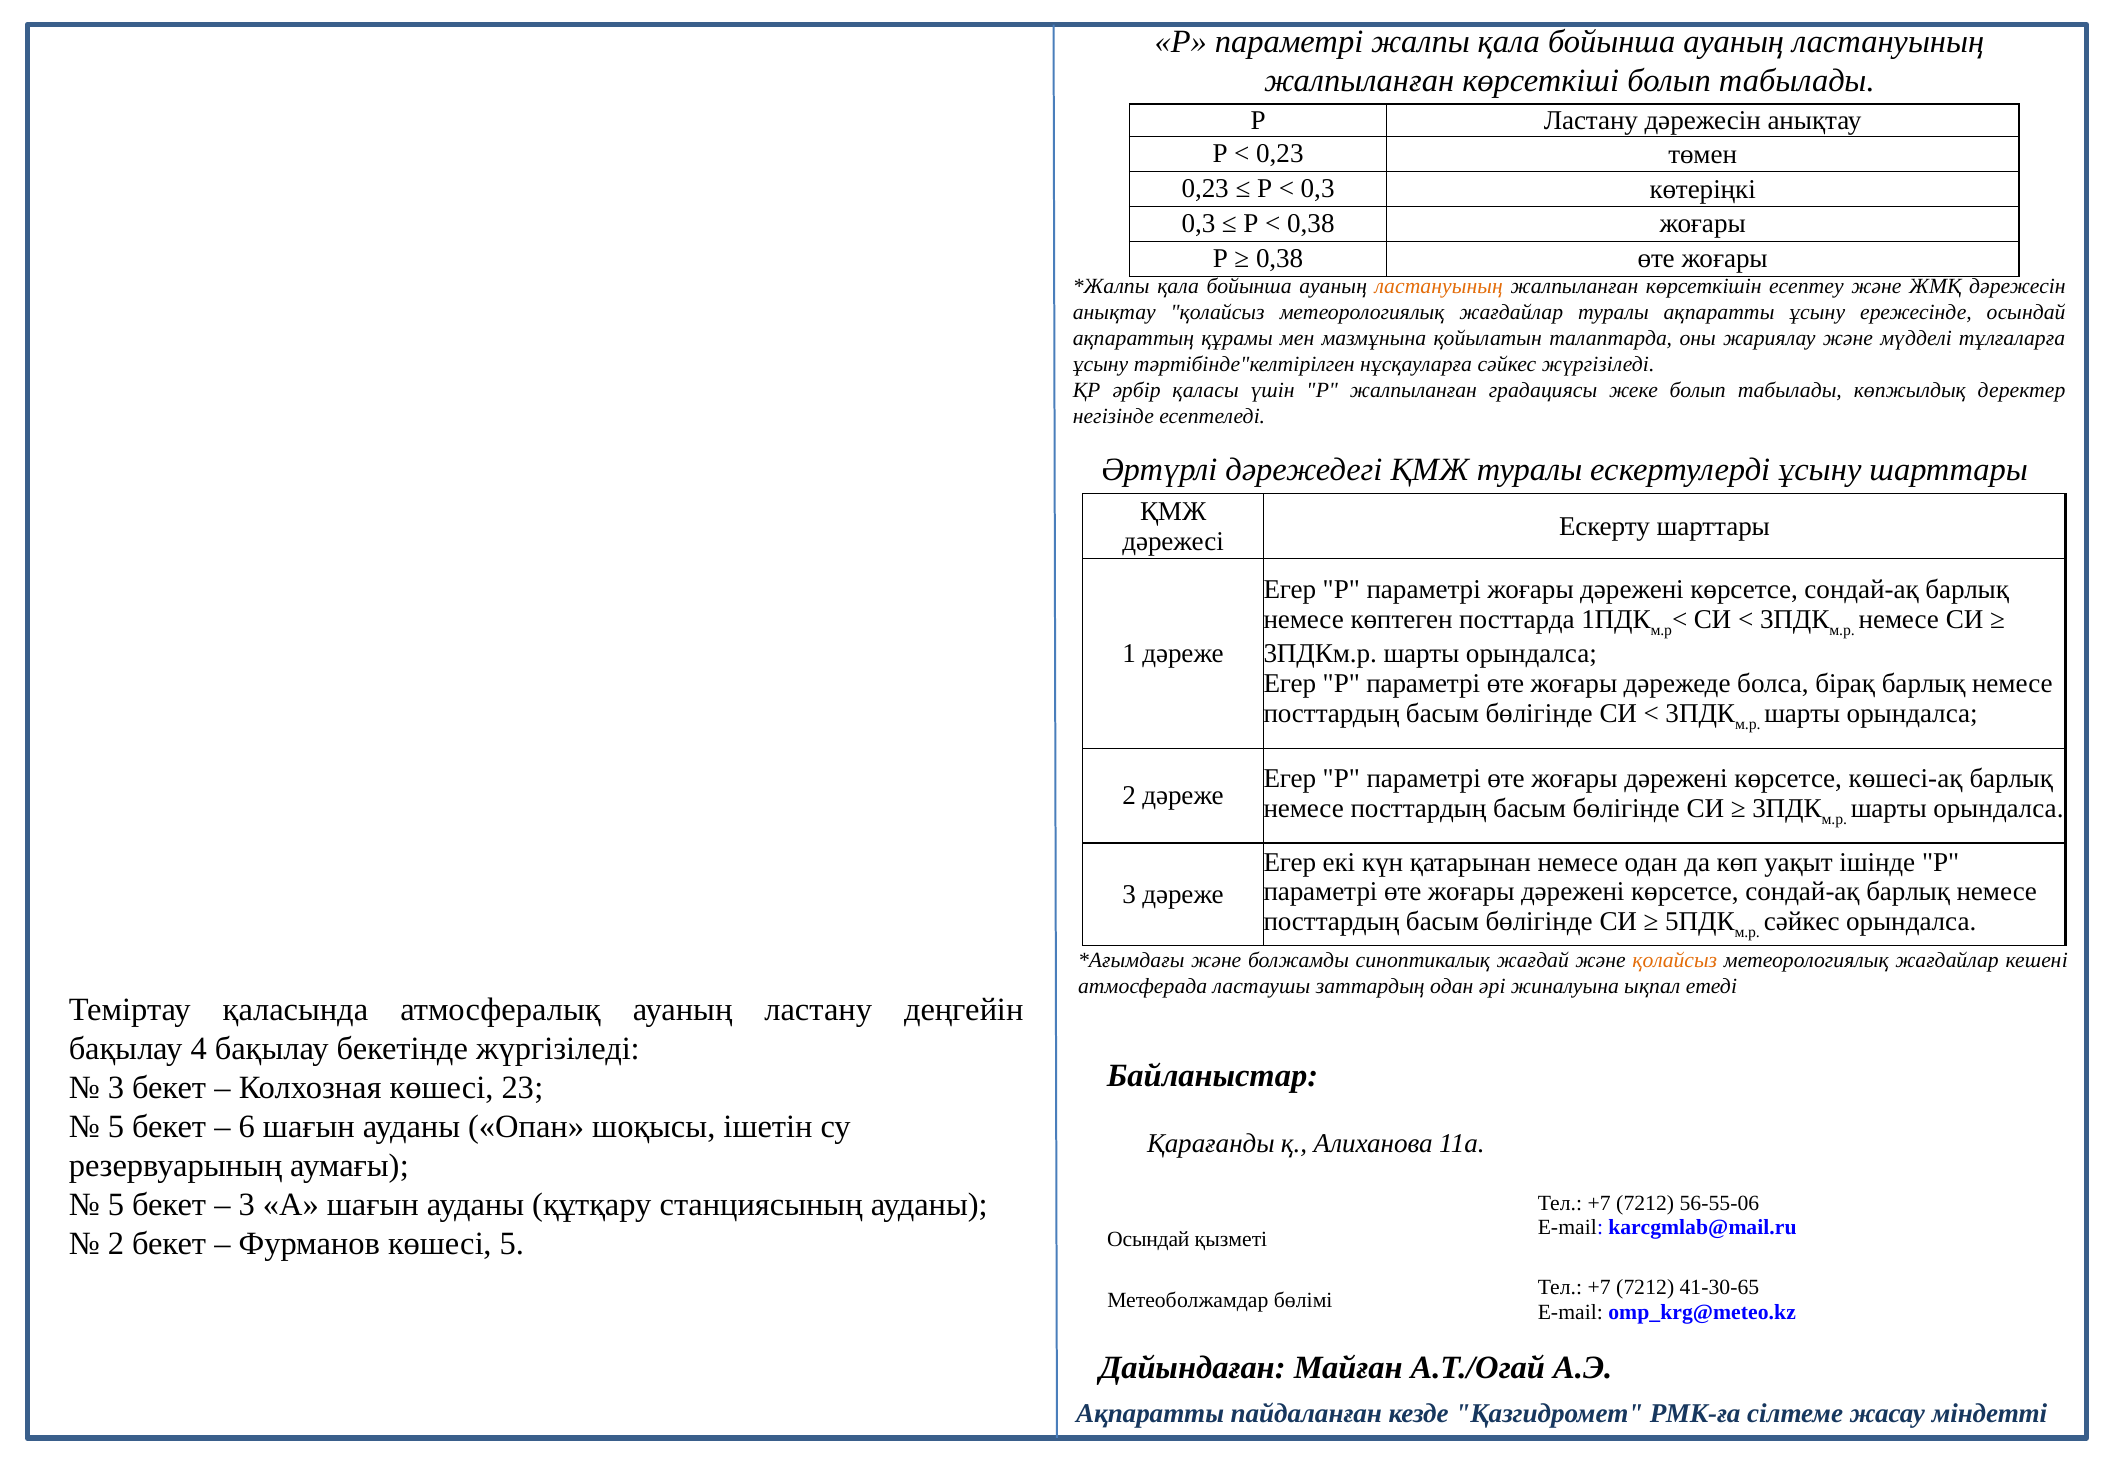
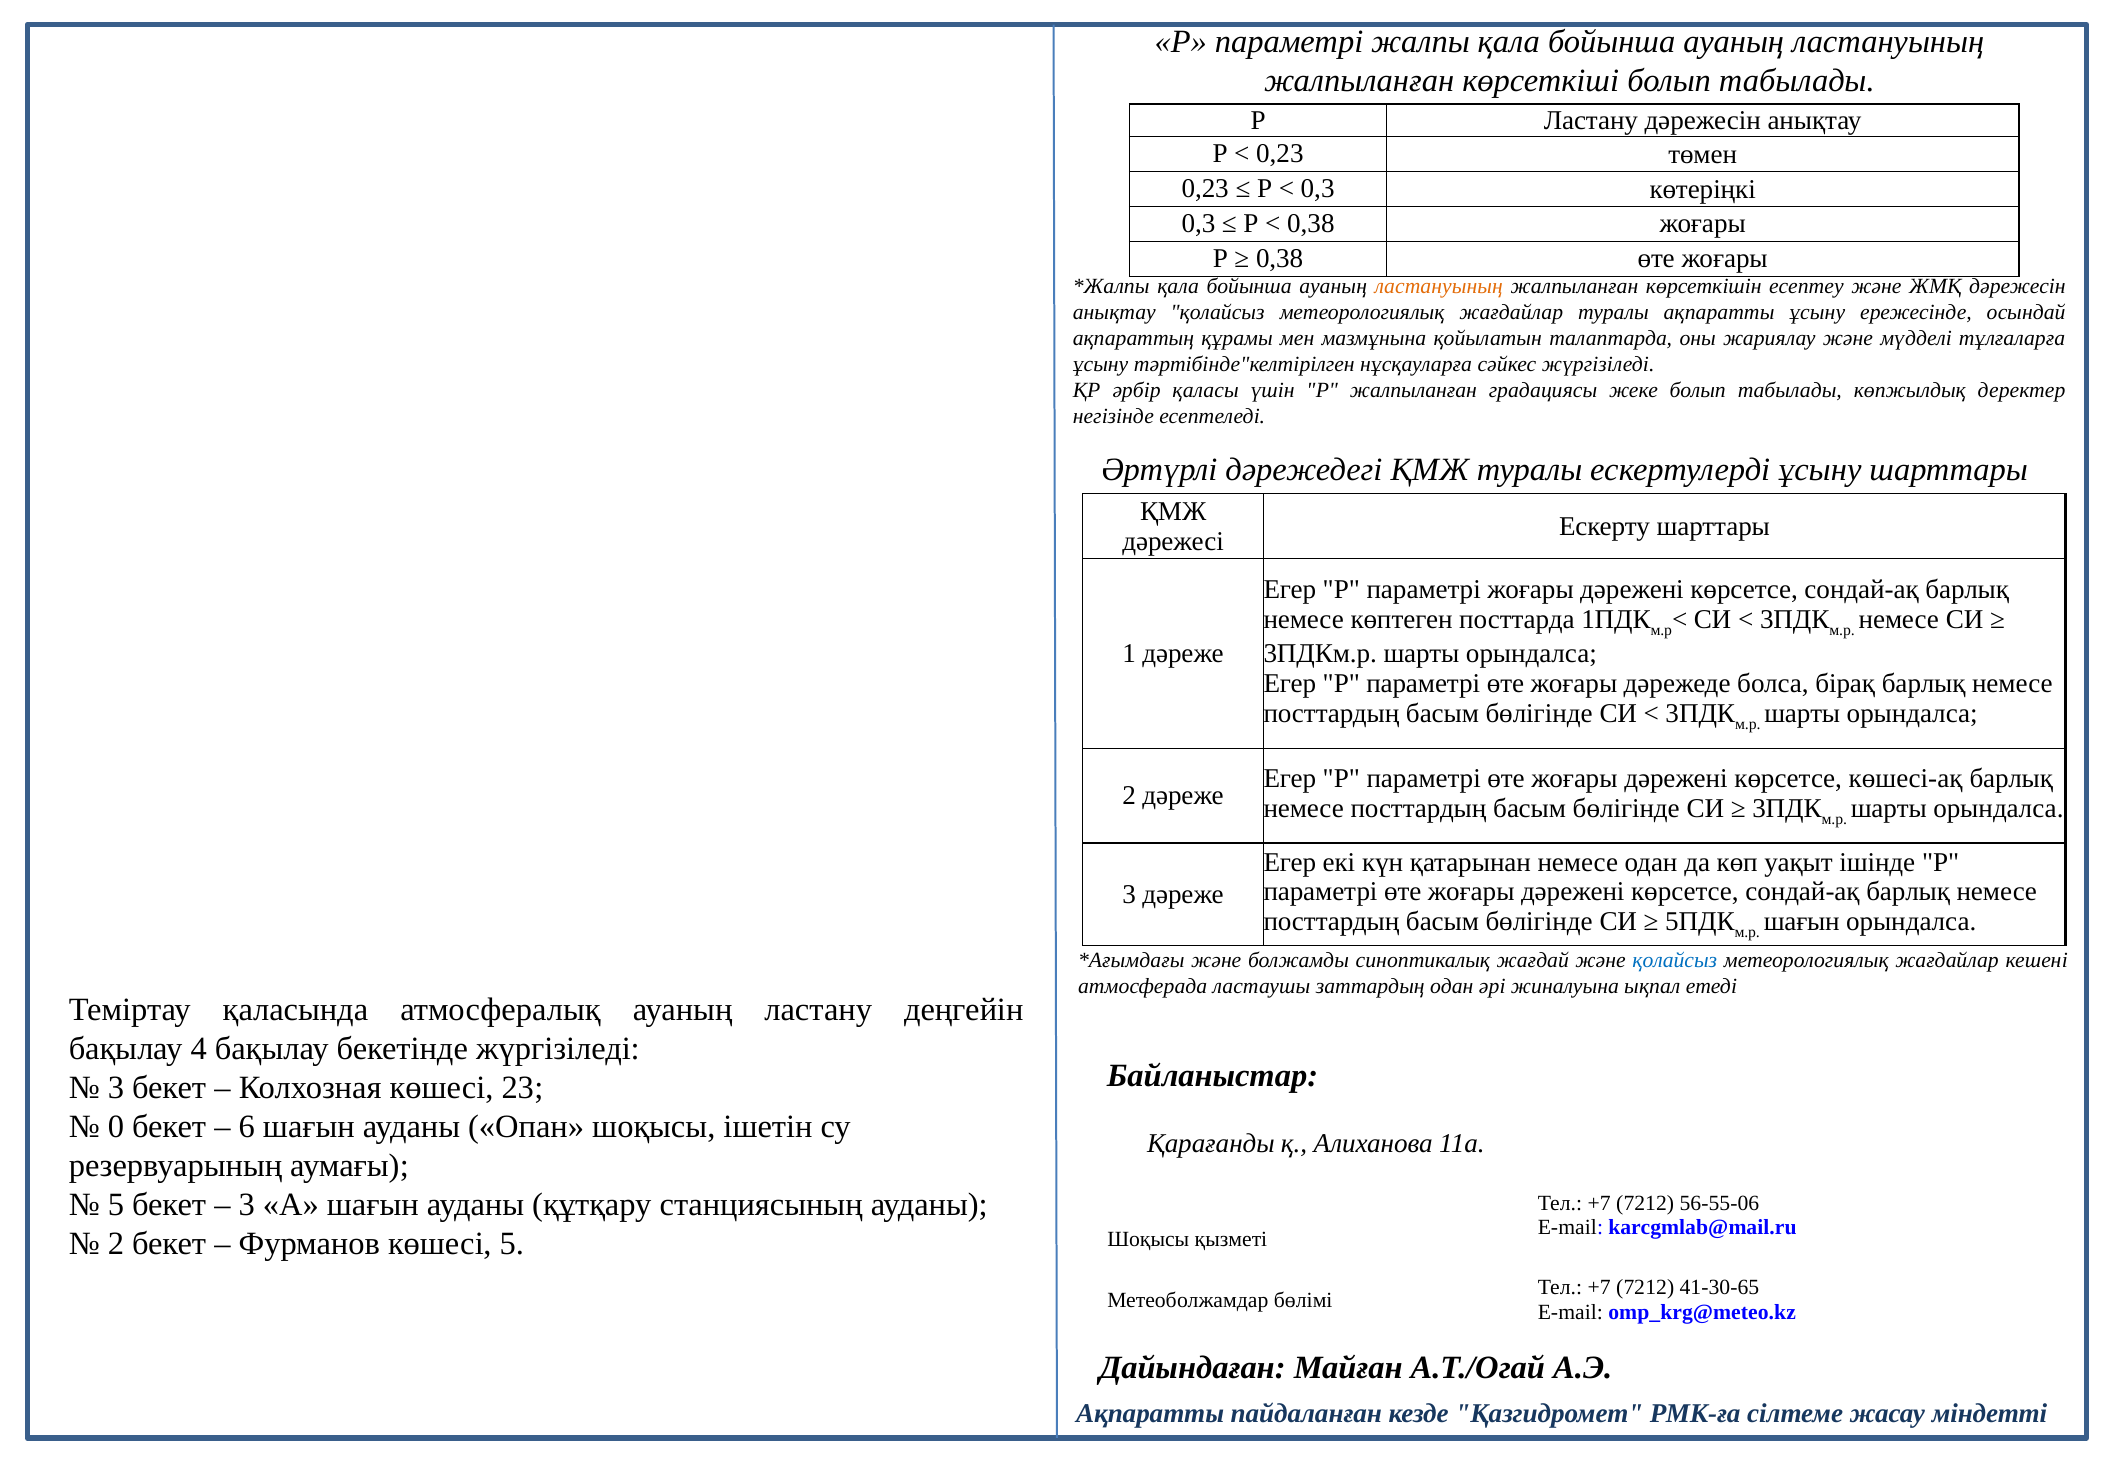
сәйкес at (1802, 922): сәйкес -> шағын
қолайсыз at (1675, 961) colour: orange -> blue
5 at (116, 1127): 5 -> 0
Осындай at (1148, 1240): Осындай -> Шоқысы
